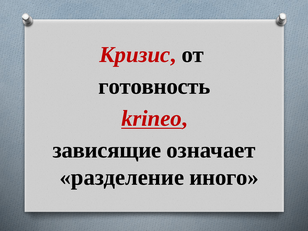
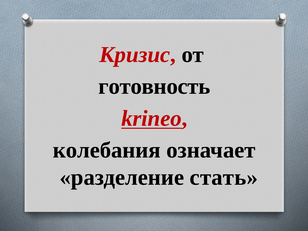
зависящие: зависящие -> колебания
иного: иного -> стать
